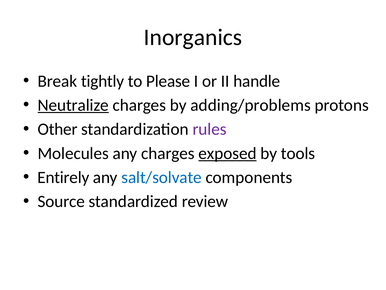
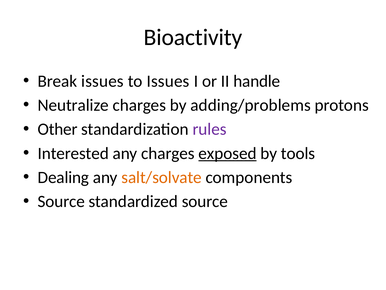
Inorganics: Inorganics -> Bioactivity
Break tightly: tightly -> issues
to Please: Please -> Issues
Neutralize underline: present -> none
Molecules: Molecules -> Interested
Entirely: Entirely -> Dealing
salt/solvate colour: blue -> orange
standardized review: review -> source
